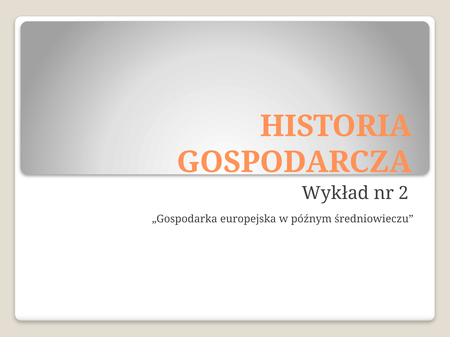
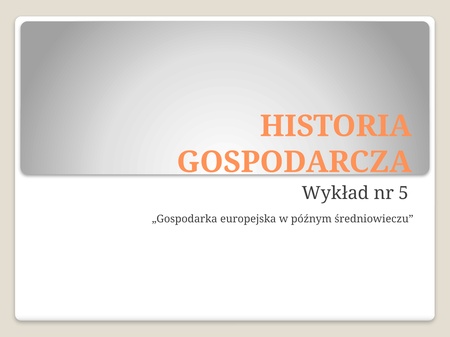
2: 2 -> 5
